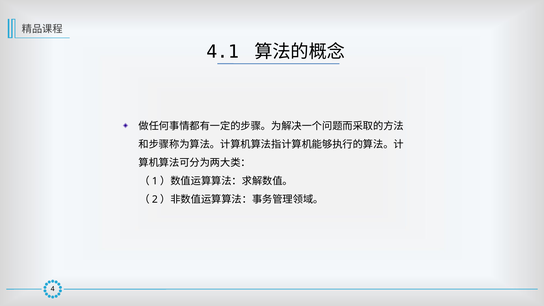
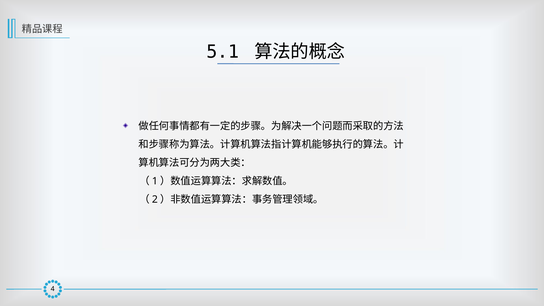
4.1: 4.1 -> 5.1
